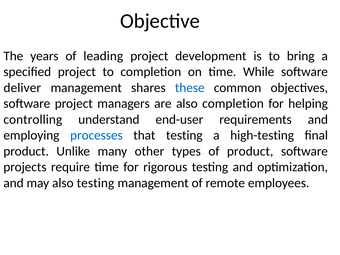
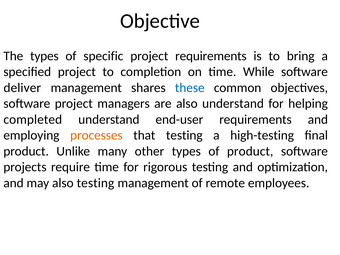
The years: years -> types
leading: leading -> specific
project development: development -> requirements
also completion: completion -> understand
controlling: controlling -> completed
processes colour: blue -> orange
